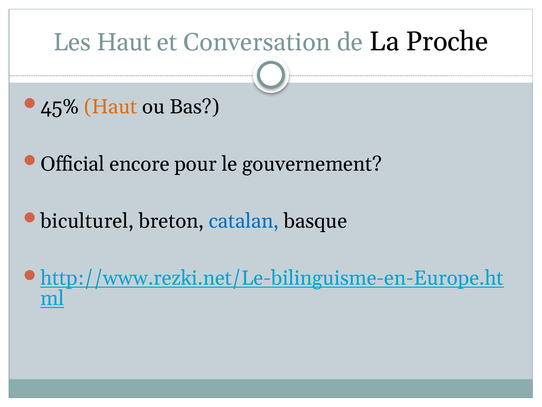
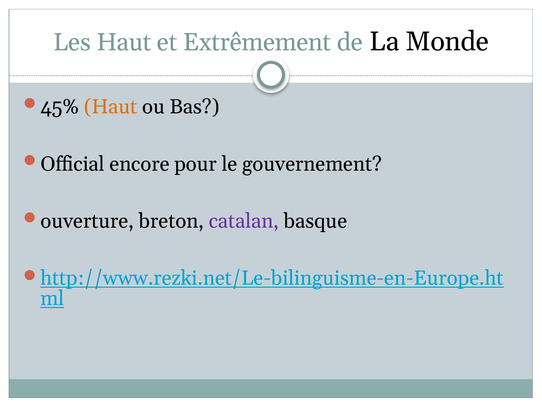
Conversation: Conversation -> Extrêmement
Proche: Proche -> Monde
biculturel: biculturel -> ouverture
catalan colour: blue -> purple
